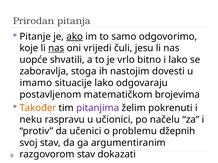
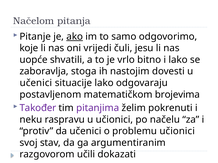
Prirodan: Prirodan -> Načelom
nas at (56, 48) underline: present -> none
imamo at (36, 83): imamo -> učenici
Također colour: orange -> purple
problemu džepnih: džepnih -> učionici
razgovorom stav: stav -> učili
